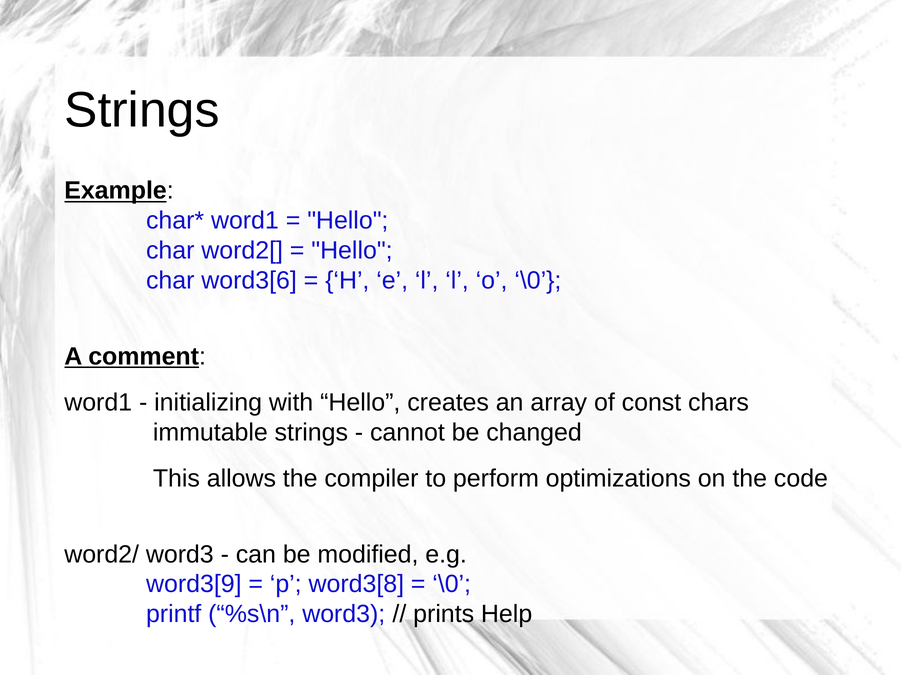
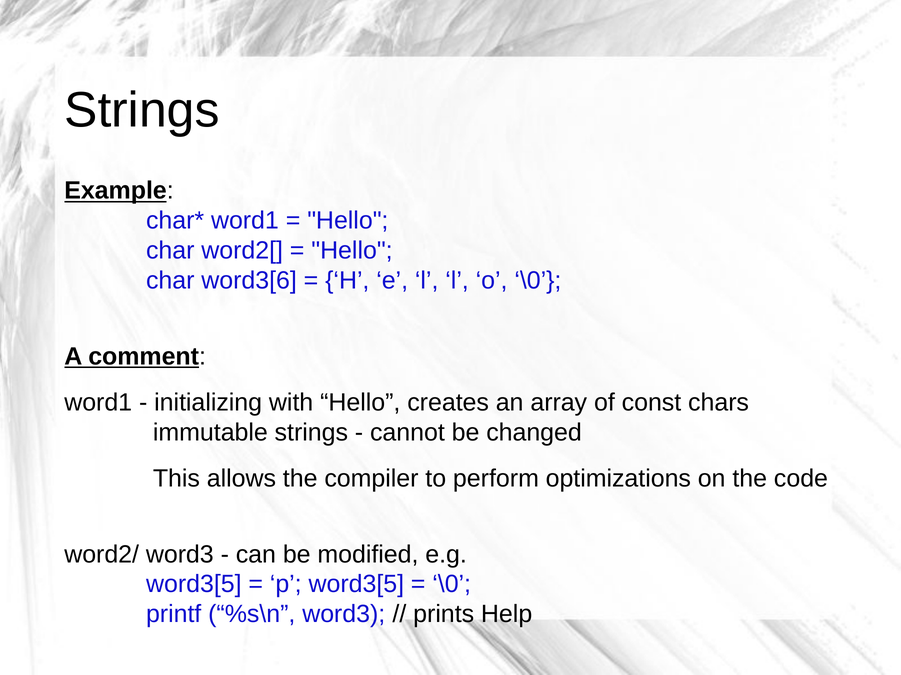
word3[9 at (194, 585): word3[9 -> word3[5
p word3[8: word3[8 -> word3[5
